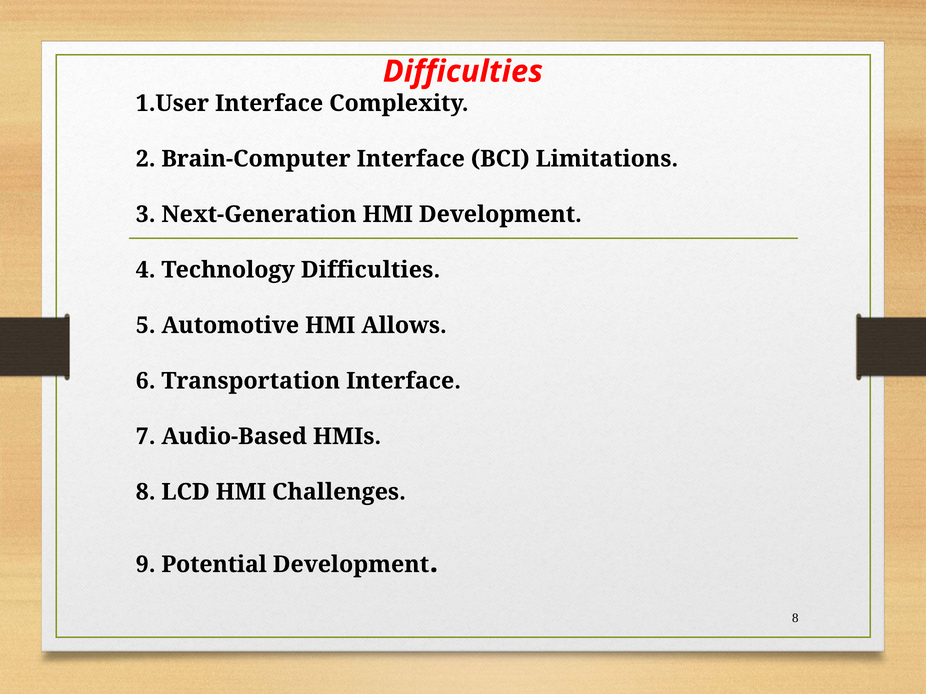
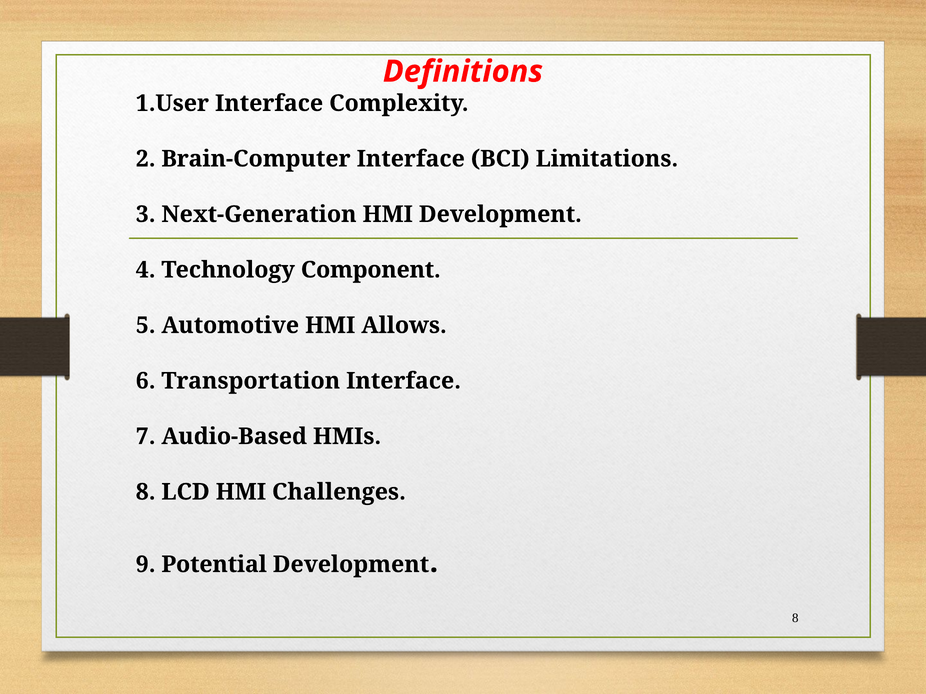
Difficulties at (463, 72): Difficulties -> Definitions
Technology Difficulties: Difficulties -> Component
